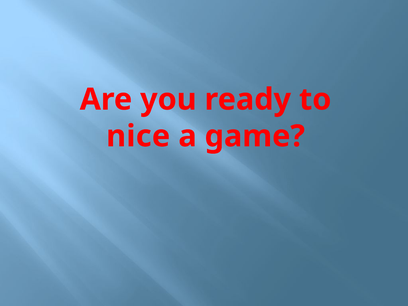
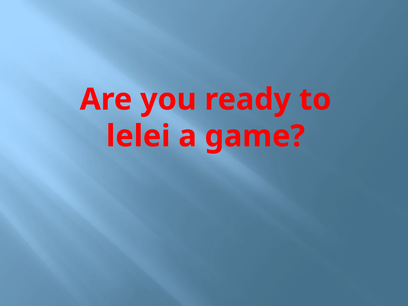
nice: nice -> lelei
